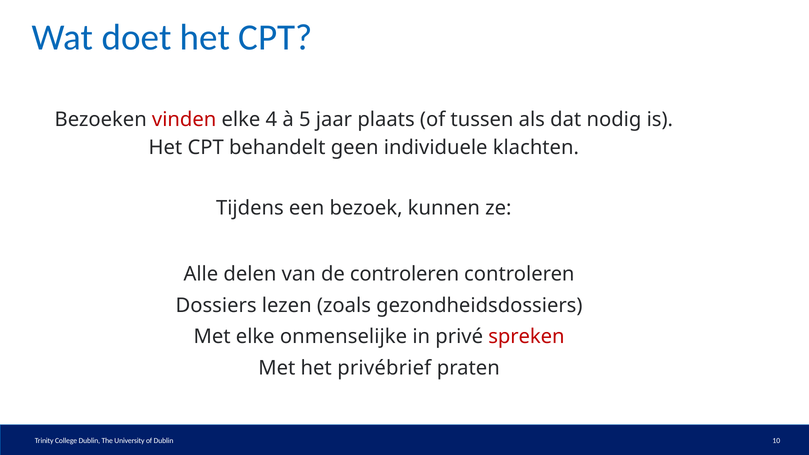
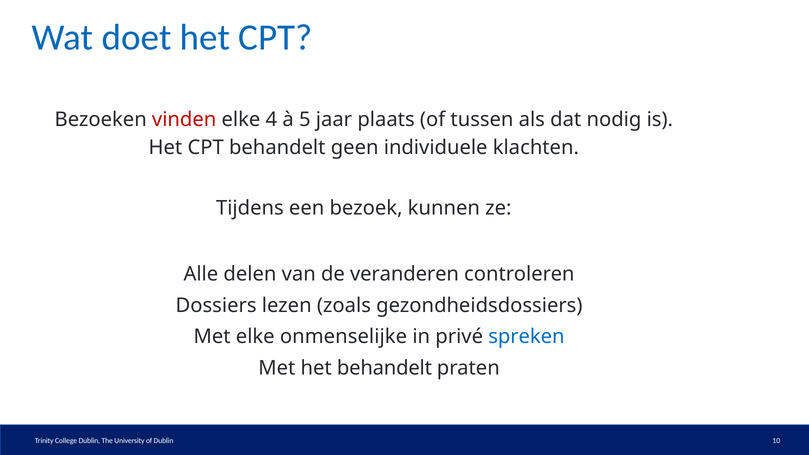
de controleren: controleren -> veranderen
spreken colour: red -> blue
het privébrief: privébrief -> behandelt
